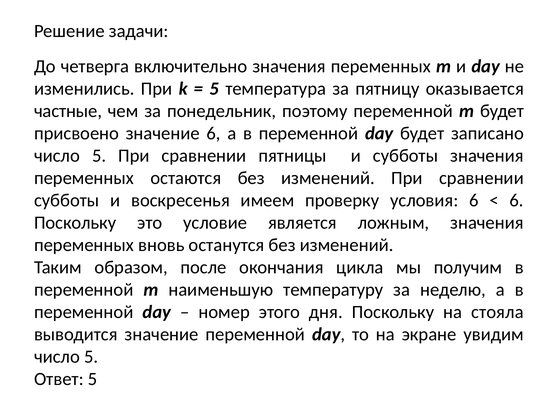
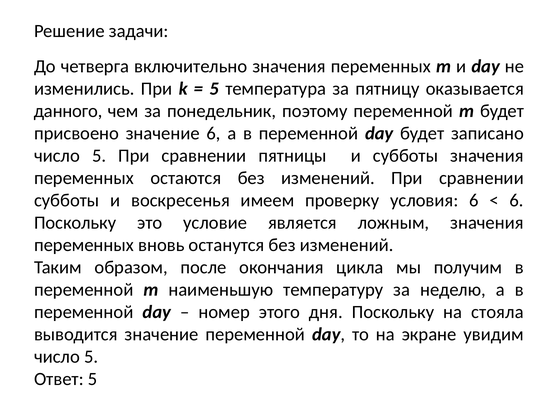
частные: частные -> данного
